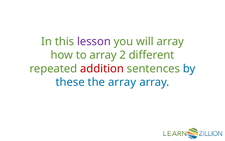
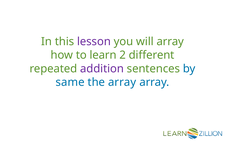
to array: array -> learn
addition colour: red -> purple
these: these -> same
